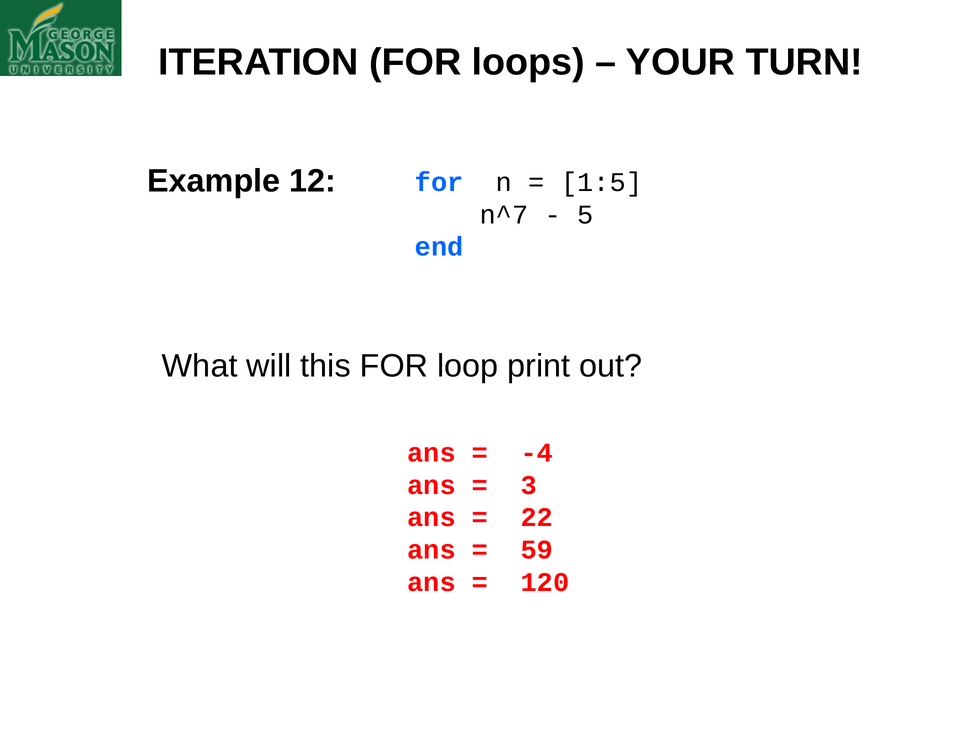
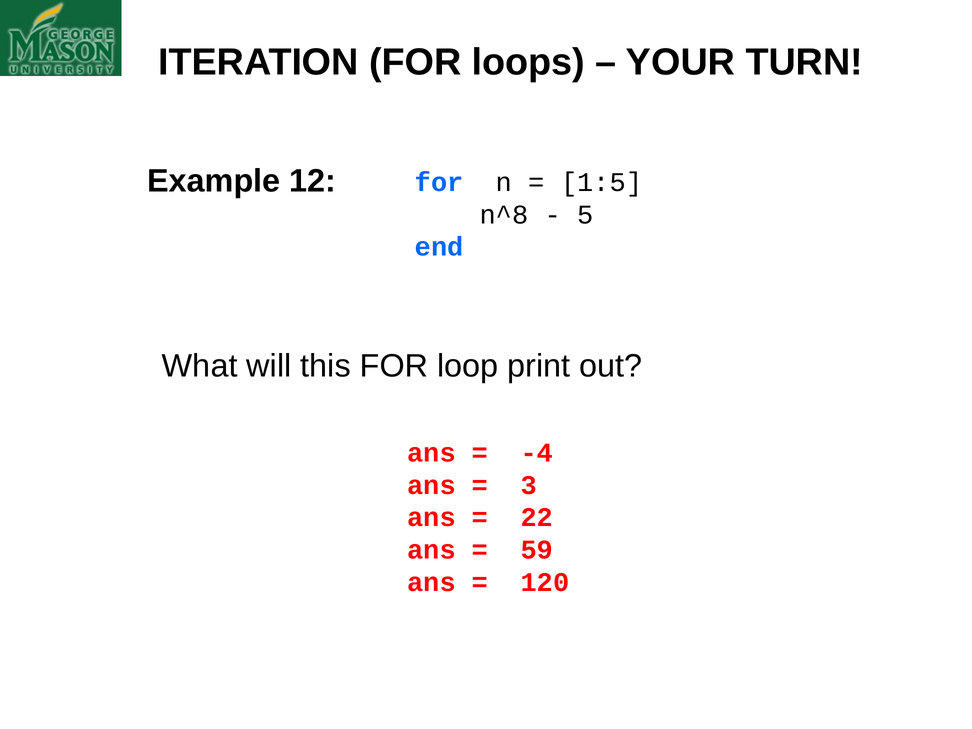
n^7: n^7 -> n^8
